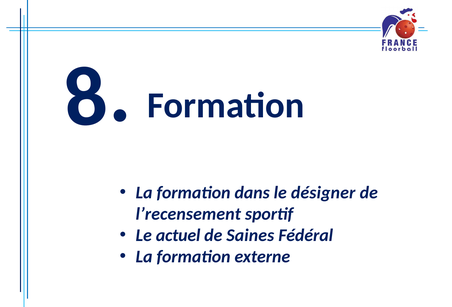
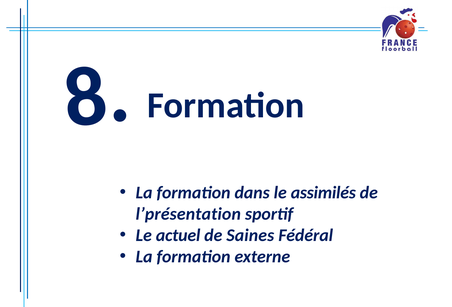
désigner: désigner -> assimilés
l’recensement: l’recensement -> l’présentation
